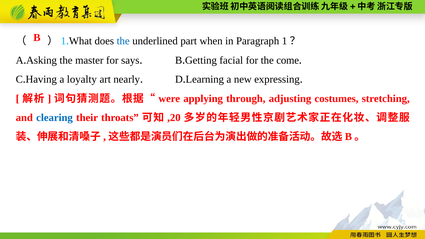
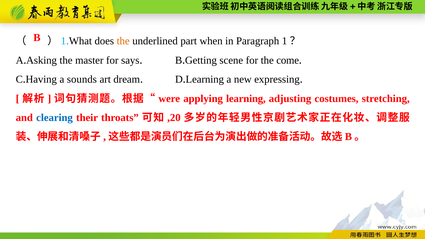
the at (123, 41) colour: blue -> orange
facial: facial -> scene
loyalty: loyalty -> sounds
nearly: nearly -> dream
applying through: through -> learning
